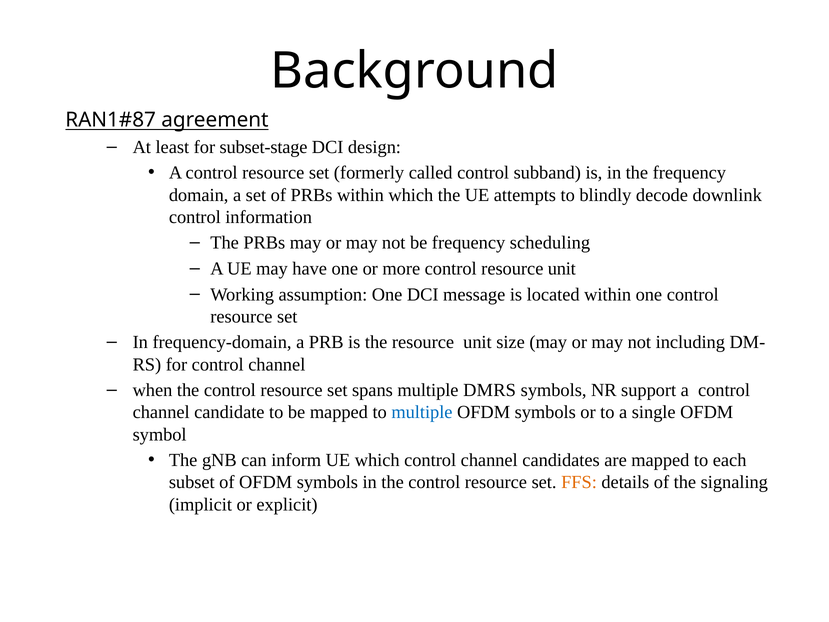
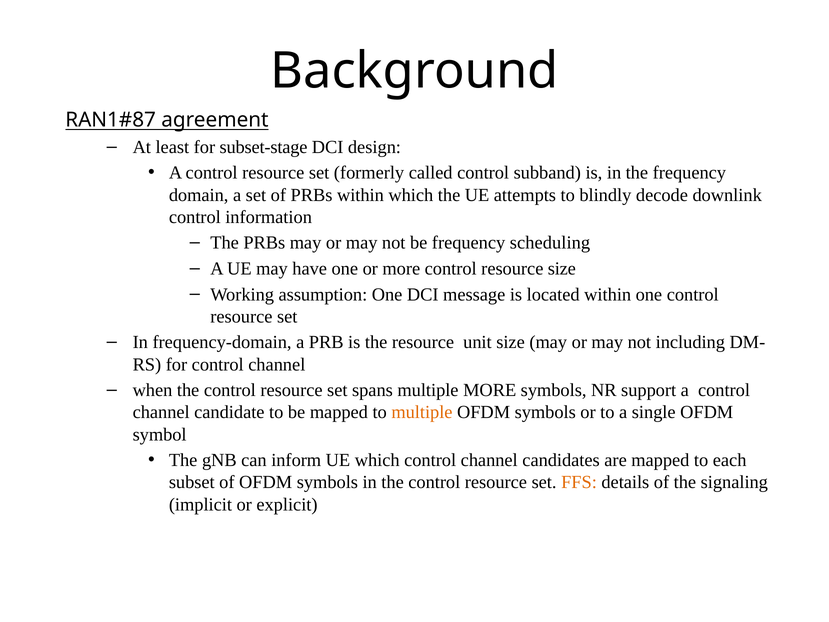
control resource unit: unit -> size
multiple DMRS: DMRS -> MORE
multiple at (422, 412) colour: blue -> orange
